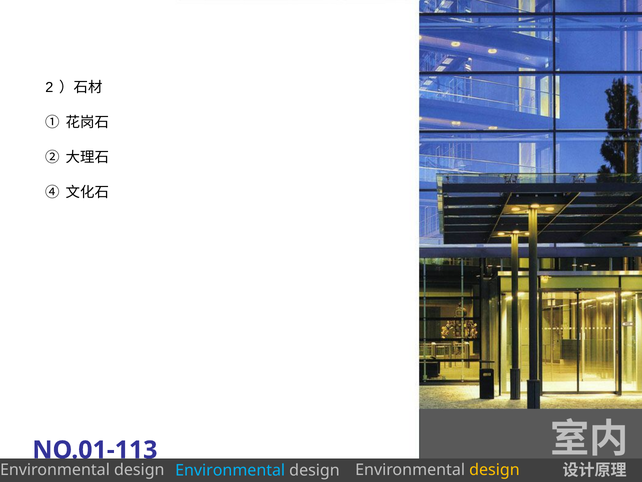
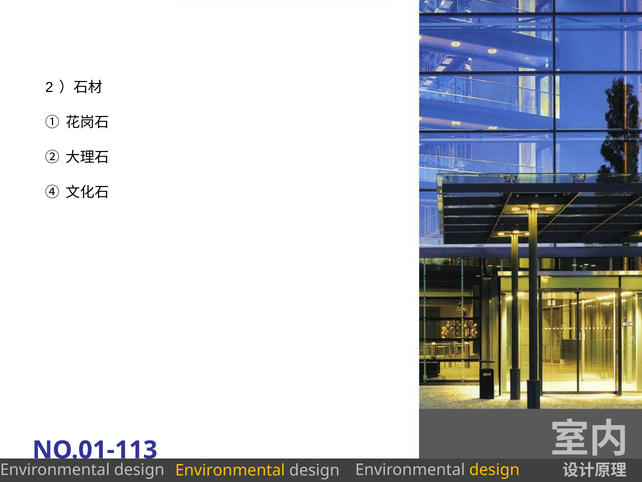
Environmental at (230, 470) colour: light blue -> yellow
